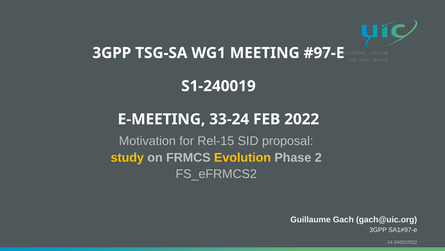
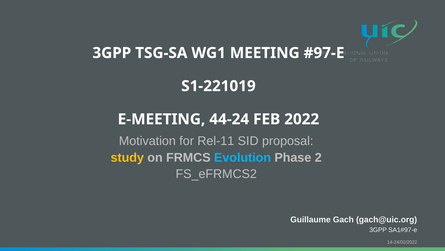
S1-240019: S1-240019 -> S1-221019
33-24: 33-24 -> 44-24
Rel-15: Rel-15 -> Rel-11
Evolution colour: yellow -> light blue
